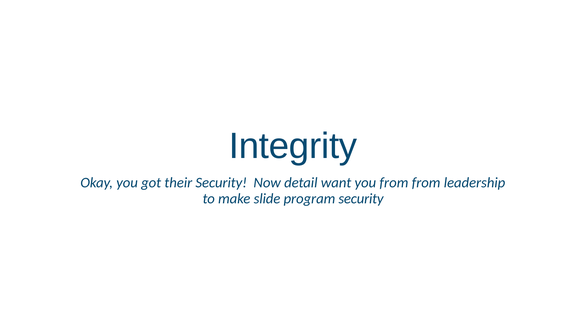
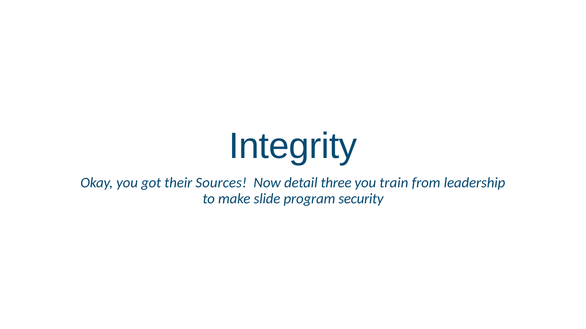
their Security: Security -> Sources
want: want -> three
you from: from -> train
